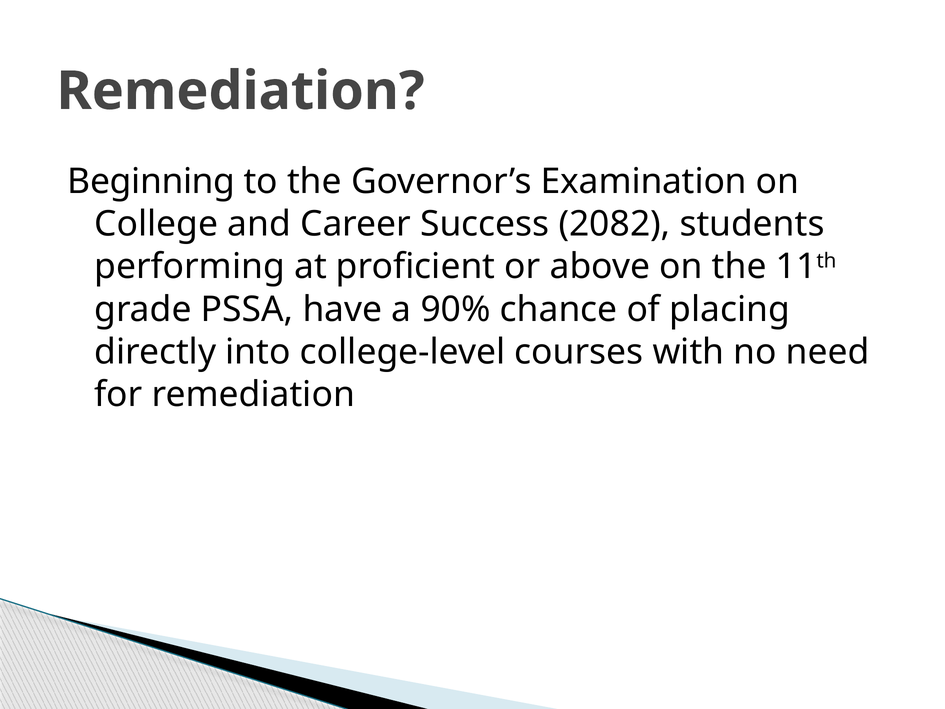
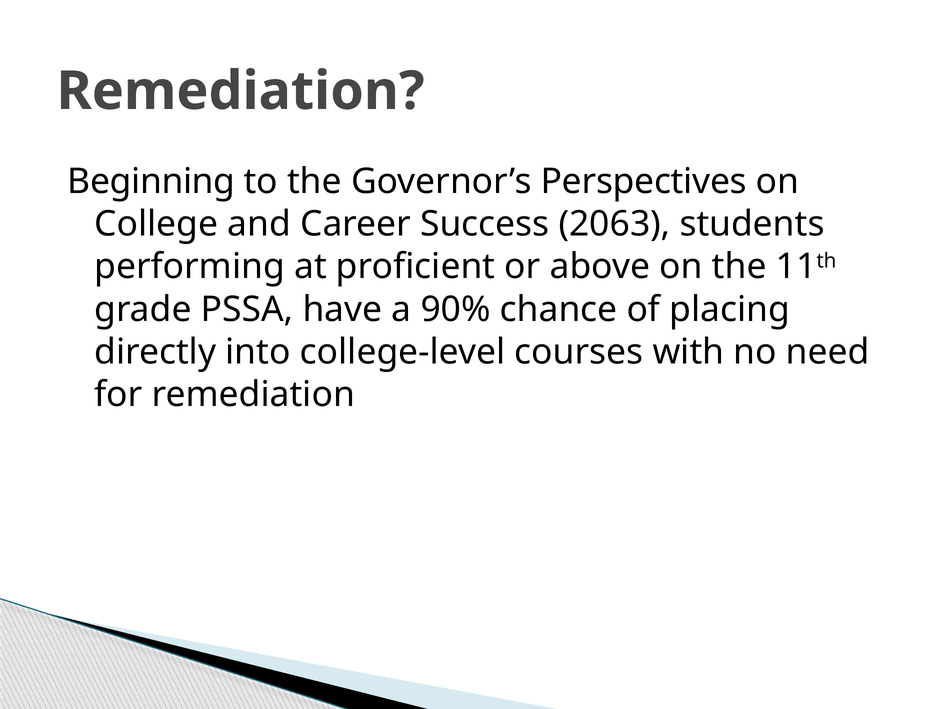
Examination: Examination -> Perspectives
2082: 2082 -> 2063
